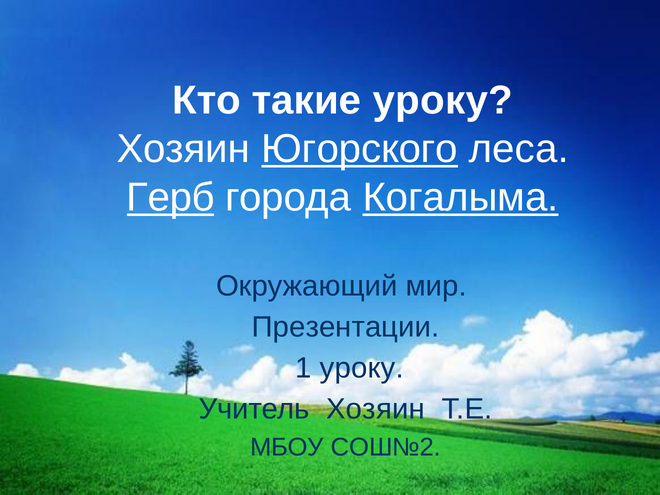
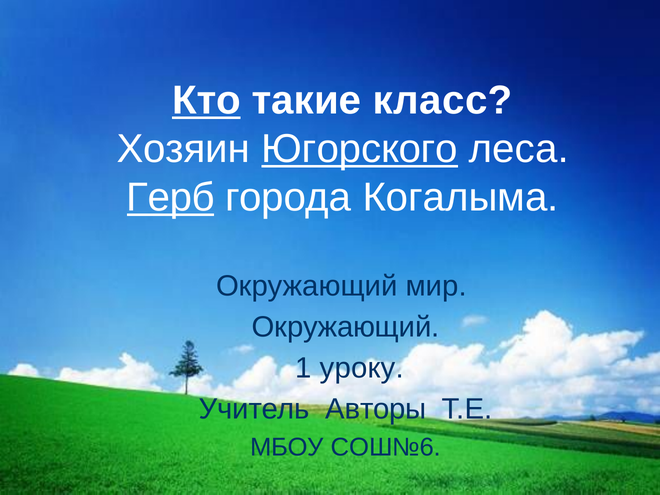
Кто underline: none -> present
такие уроку: уроку -> класс
Когалыма underline: present -> none
Презентации at (345, 327): Презентации -> Окружающий
Учитель Хозяин: Хозяин -> Авторы
СОШ№2: СОШ№2 -> СОШ№6
